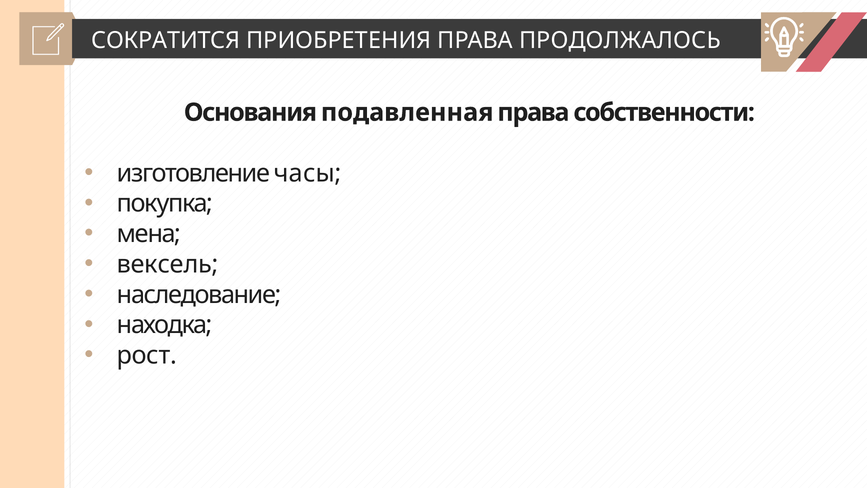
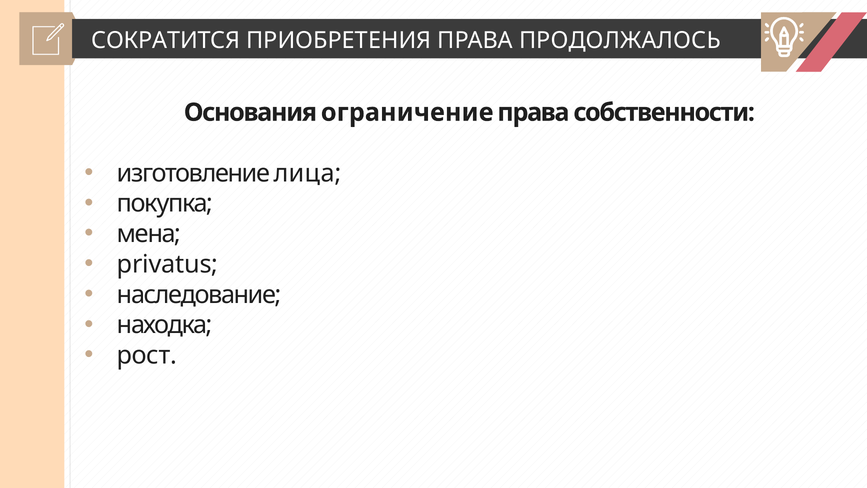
подавленная: подавленная -> ограничение
часы: часы -> лица
вексель: вексель -> privatus
